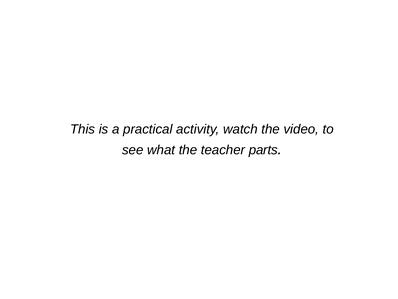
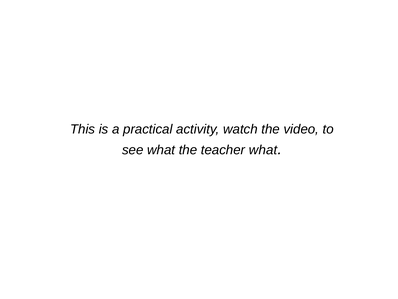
teacher parts: parts -> what
